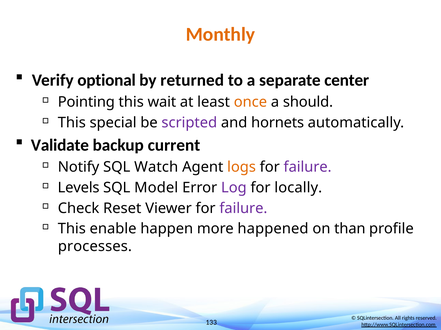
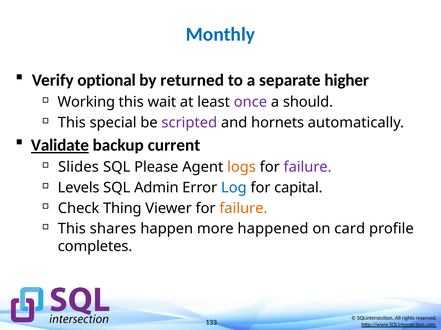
Monthly colour: orange -> blue
center: center -> higher
Pointing: Pointing -> Working
once colour: orange -> purple
Validate underline: none -> present
Notify: Notify -> Slides
Watch: Watch -> Please
Model: Model -> Admin
Log colour: purple -> blue
locally: locally -> capital
Reset: Reset -> Thing
failure at (243, 209) colour: purple -> orange
enable: enable -> shares
than: than -> card
processes: processes -> completes
